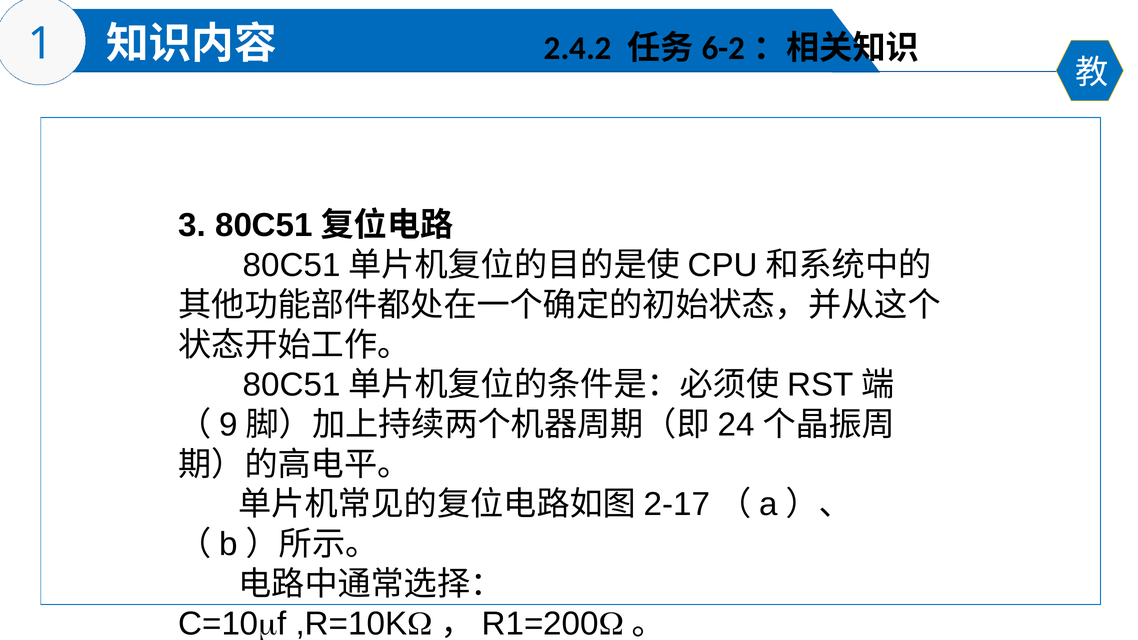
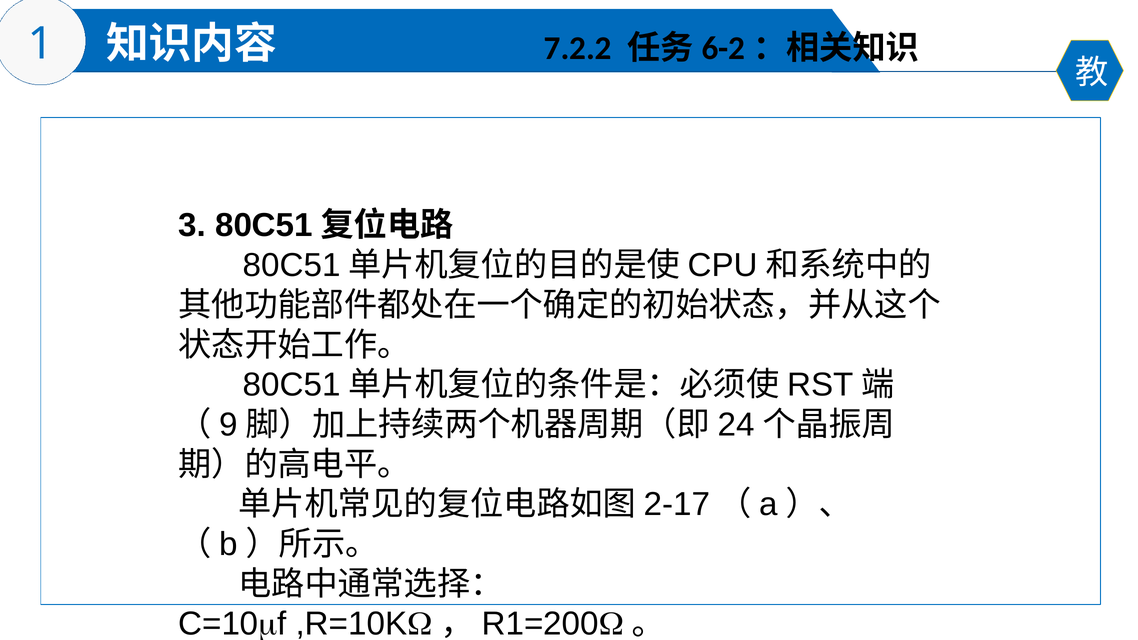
2.4.2: 2.4.2 -> 7.2.2
